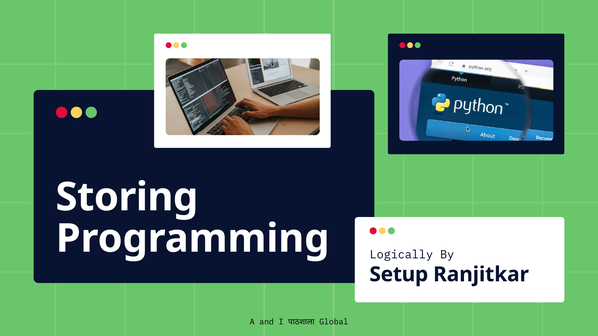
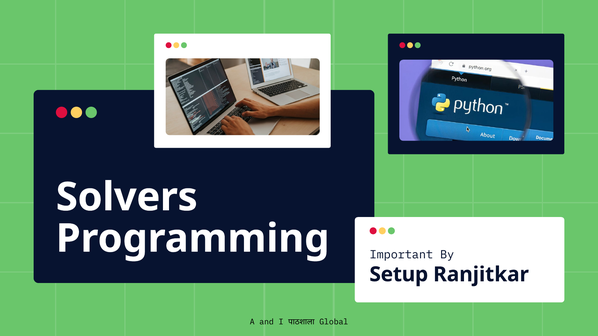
Storing: Storing -> Solvers
Logically: Logically -> Important
